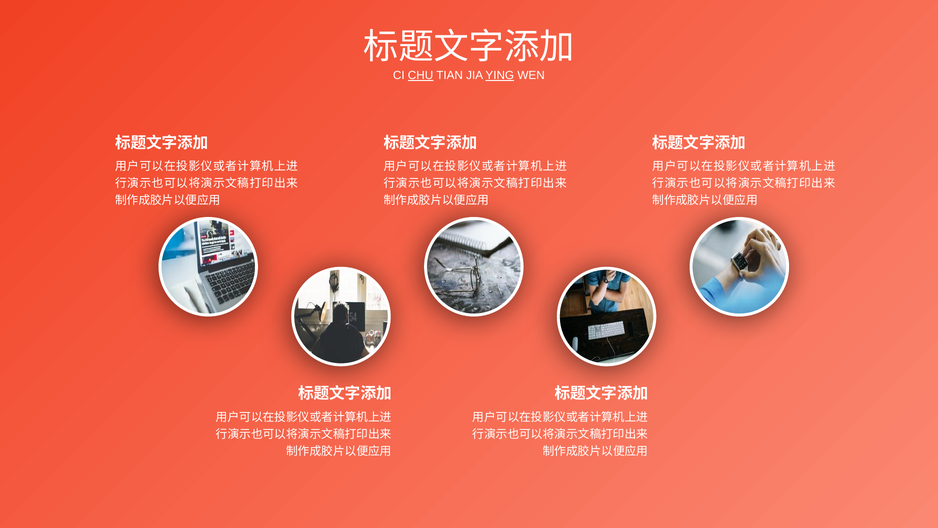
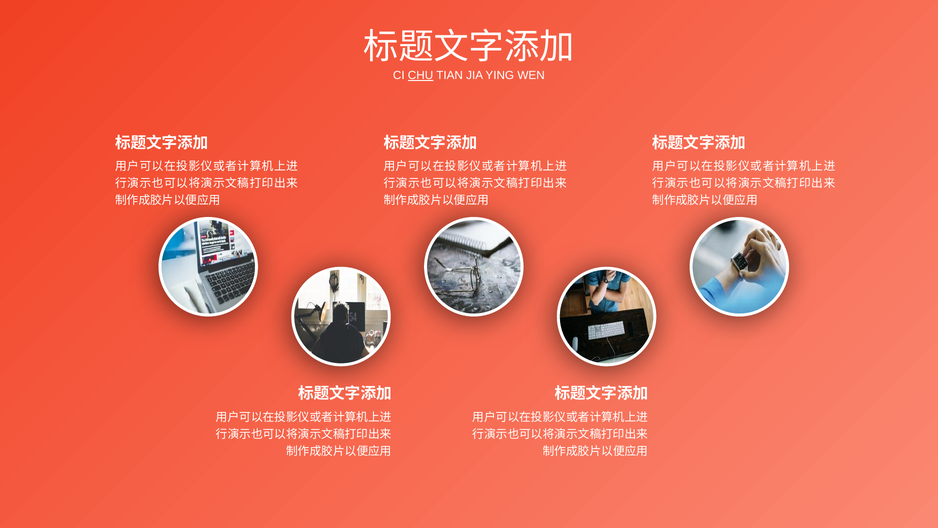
YING underline: present -> none
